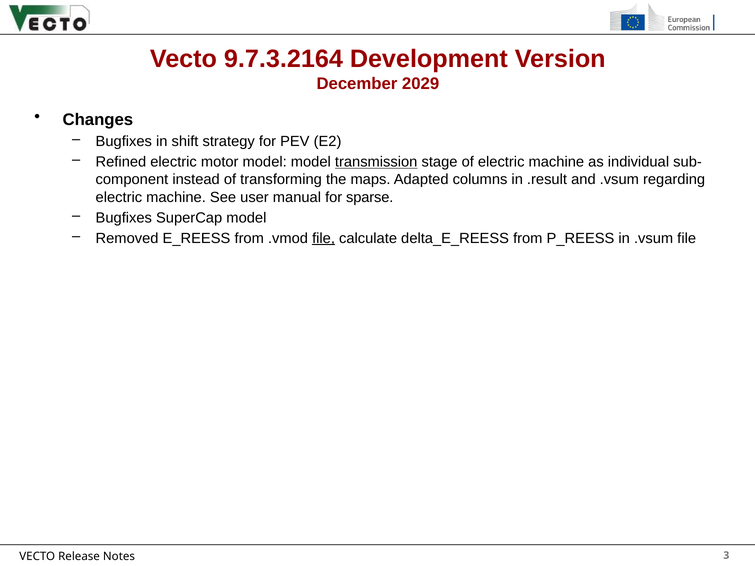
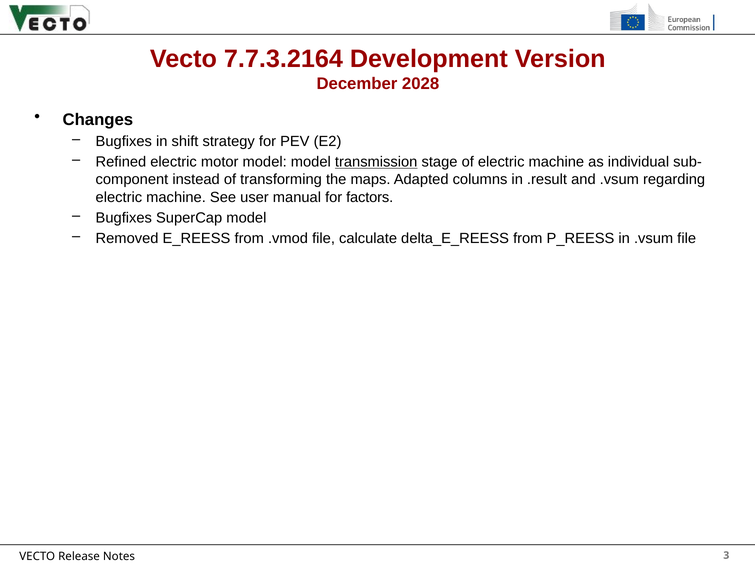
9.7.3.2164: 9.7.3.2164 -> 7.7.3.2164
2029: 2029 -> 2028
sparse: sparse -> factors
file at (324, 238) underline: present -> none
